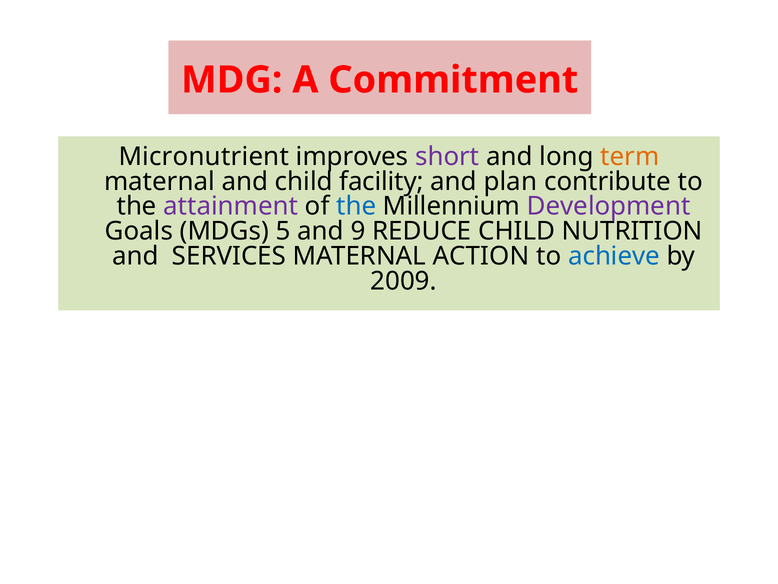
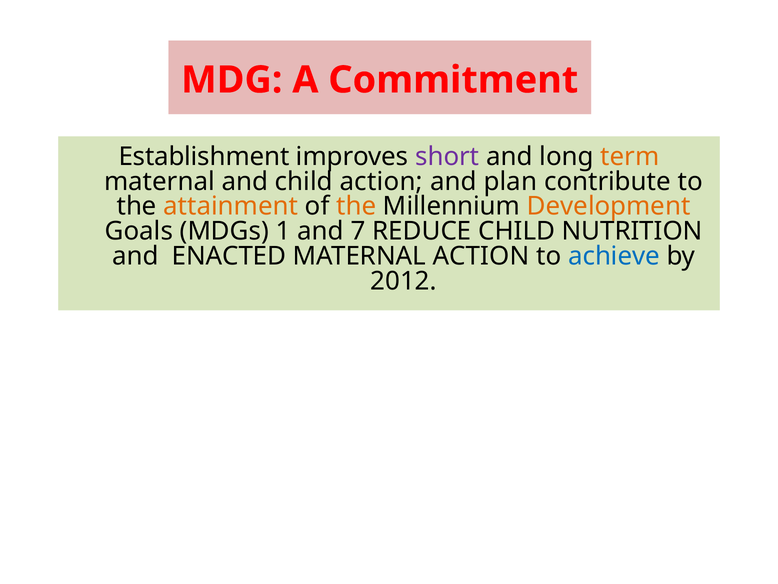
Micronutrient: Micronutrient -> Establishment
child facility: facility -> action
attainment colour: purple -> orange
the at (356, 206) colour: blue -> orange
Development colour: purple -> orange
5: 5 -> 1
9: 9 -> 7
SERVICES: SERVICES -> ENACTED
2009: 2009 -> 2012
